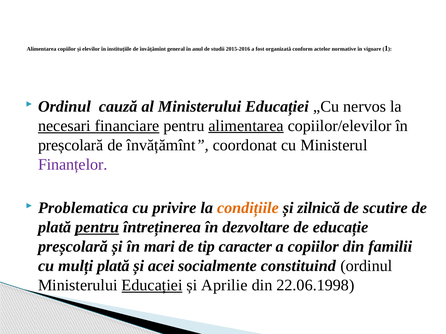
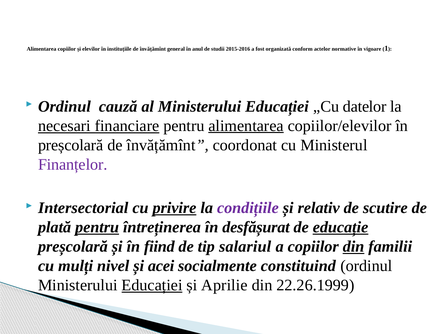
nervos: nervos -> datelor
Problematica: Problematica -> Intersectorial
privire underline: none -> present
condițiile colour: orange -> purple
zilnică: zilnică -> relativ
dezvoltare: dezvoltare -> desfășurat
educație underline: none -> present
mari: mari -> fiind
caracter: caracter -> salariul
din at (354, 247) underline: none -> present
mulți plată: plată -> nivel
22.06.1998: 22.06.1998 -> 22.26.1999
